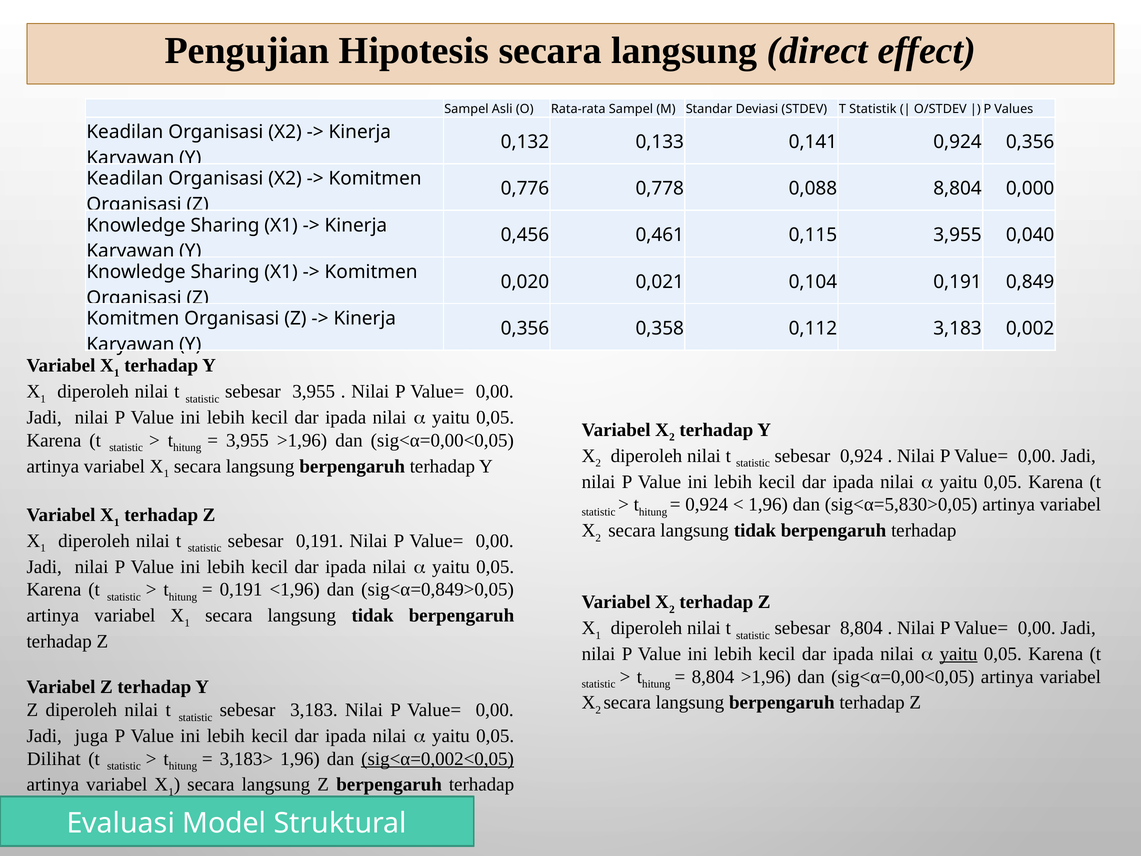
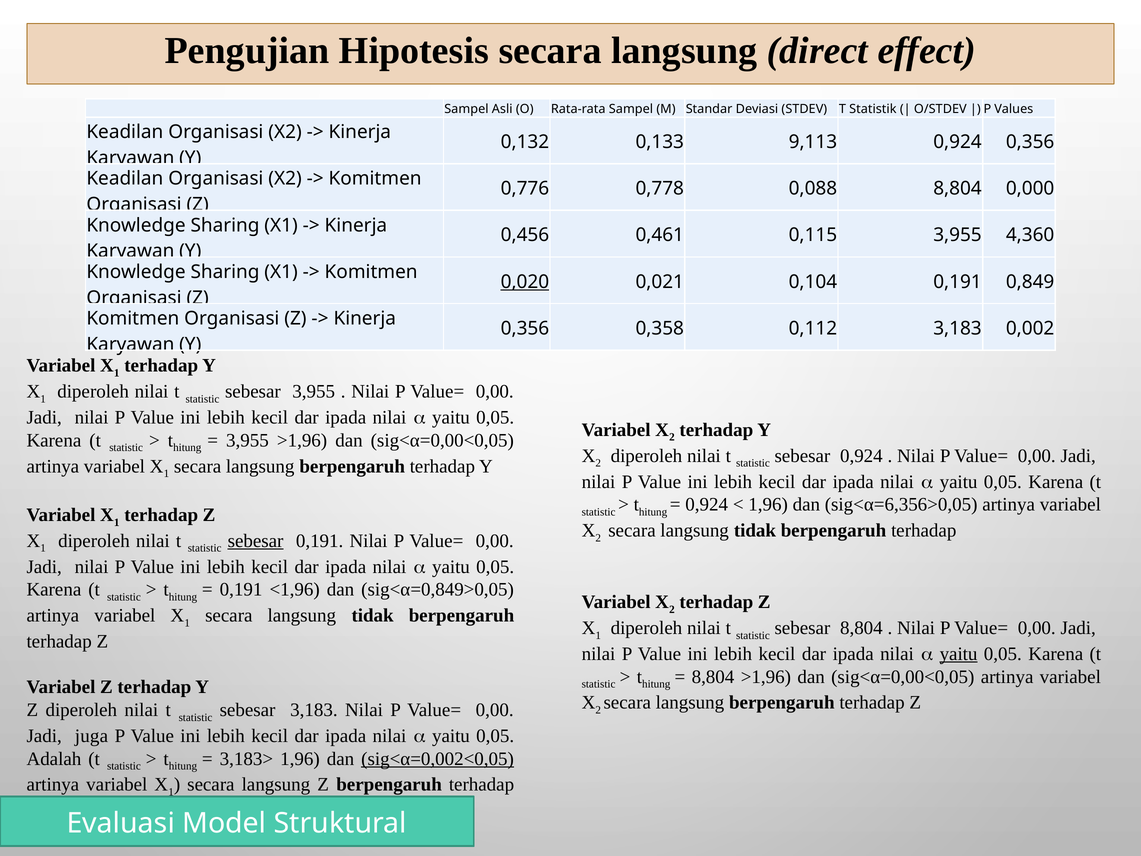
0,141: 0,141 -> 9,113
0,040: 0,040 -> 4,360
0,020 underline: none -> present
sig<α=5,830>0,05: sig<α=5,830>0,05 -> sig<α=6,356>0,05
sebesar at (256, 541) underline: none -> present
Dilihat: Dilihat -> Adalah
